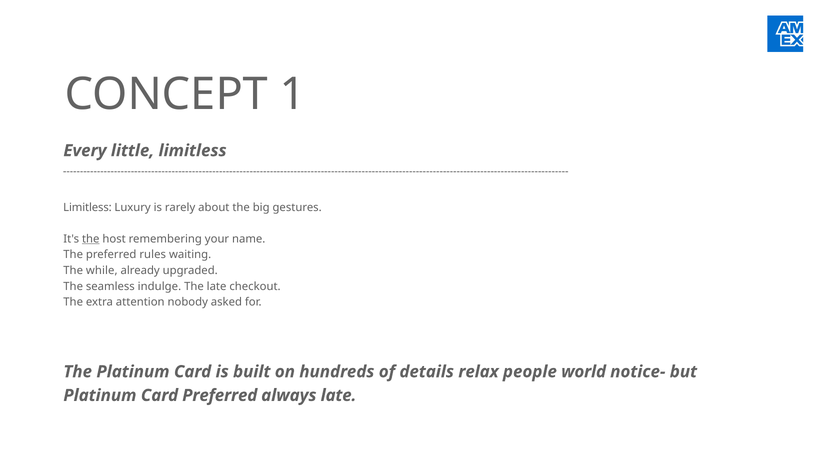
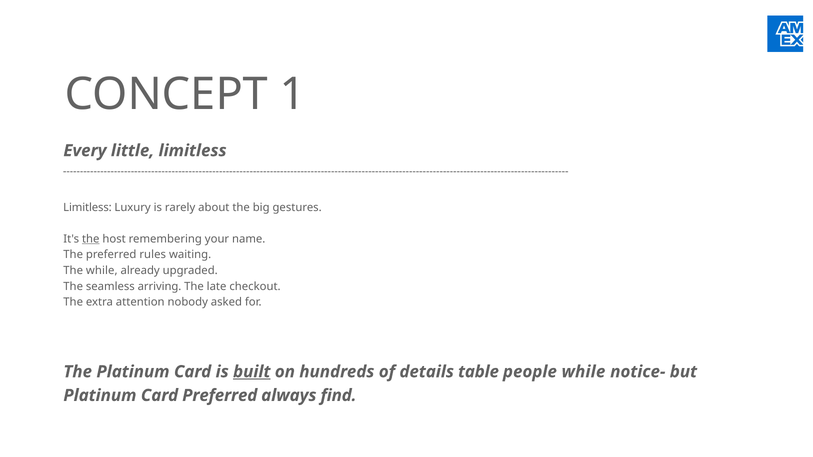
indulge: indulge -> arriving
built underline: none -> present
relax: relax -> table
people world: world -> while
always late: late -> find
